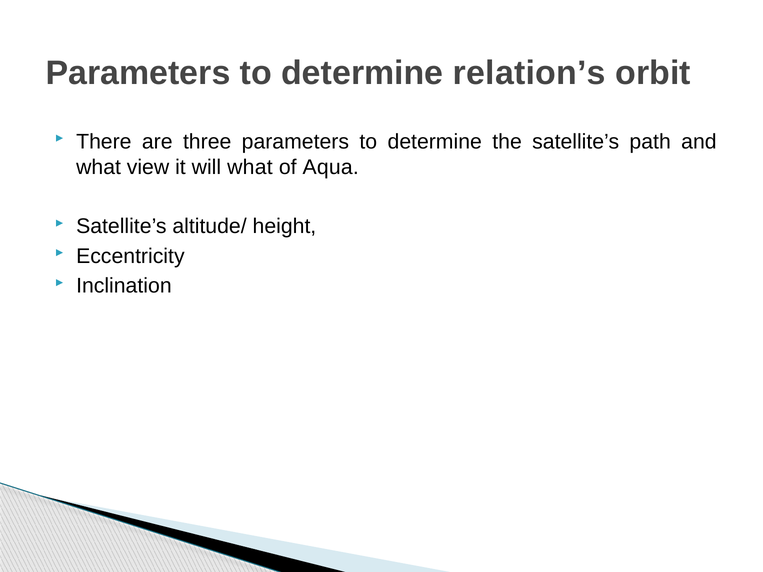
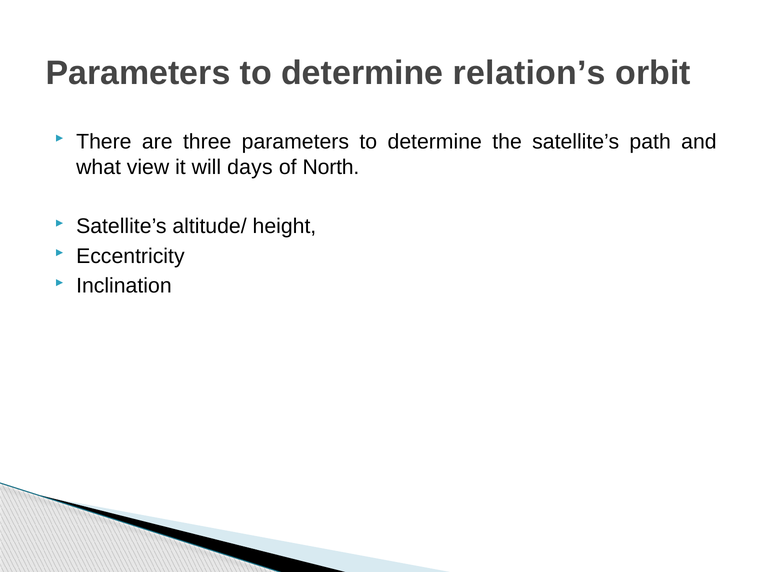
will what: what -> days
Aqua: Aqua -> North
